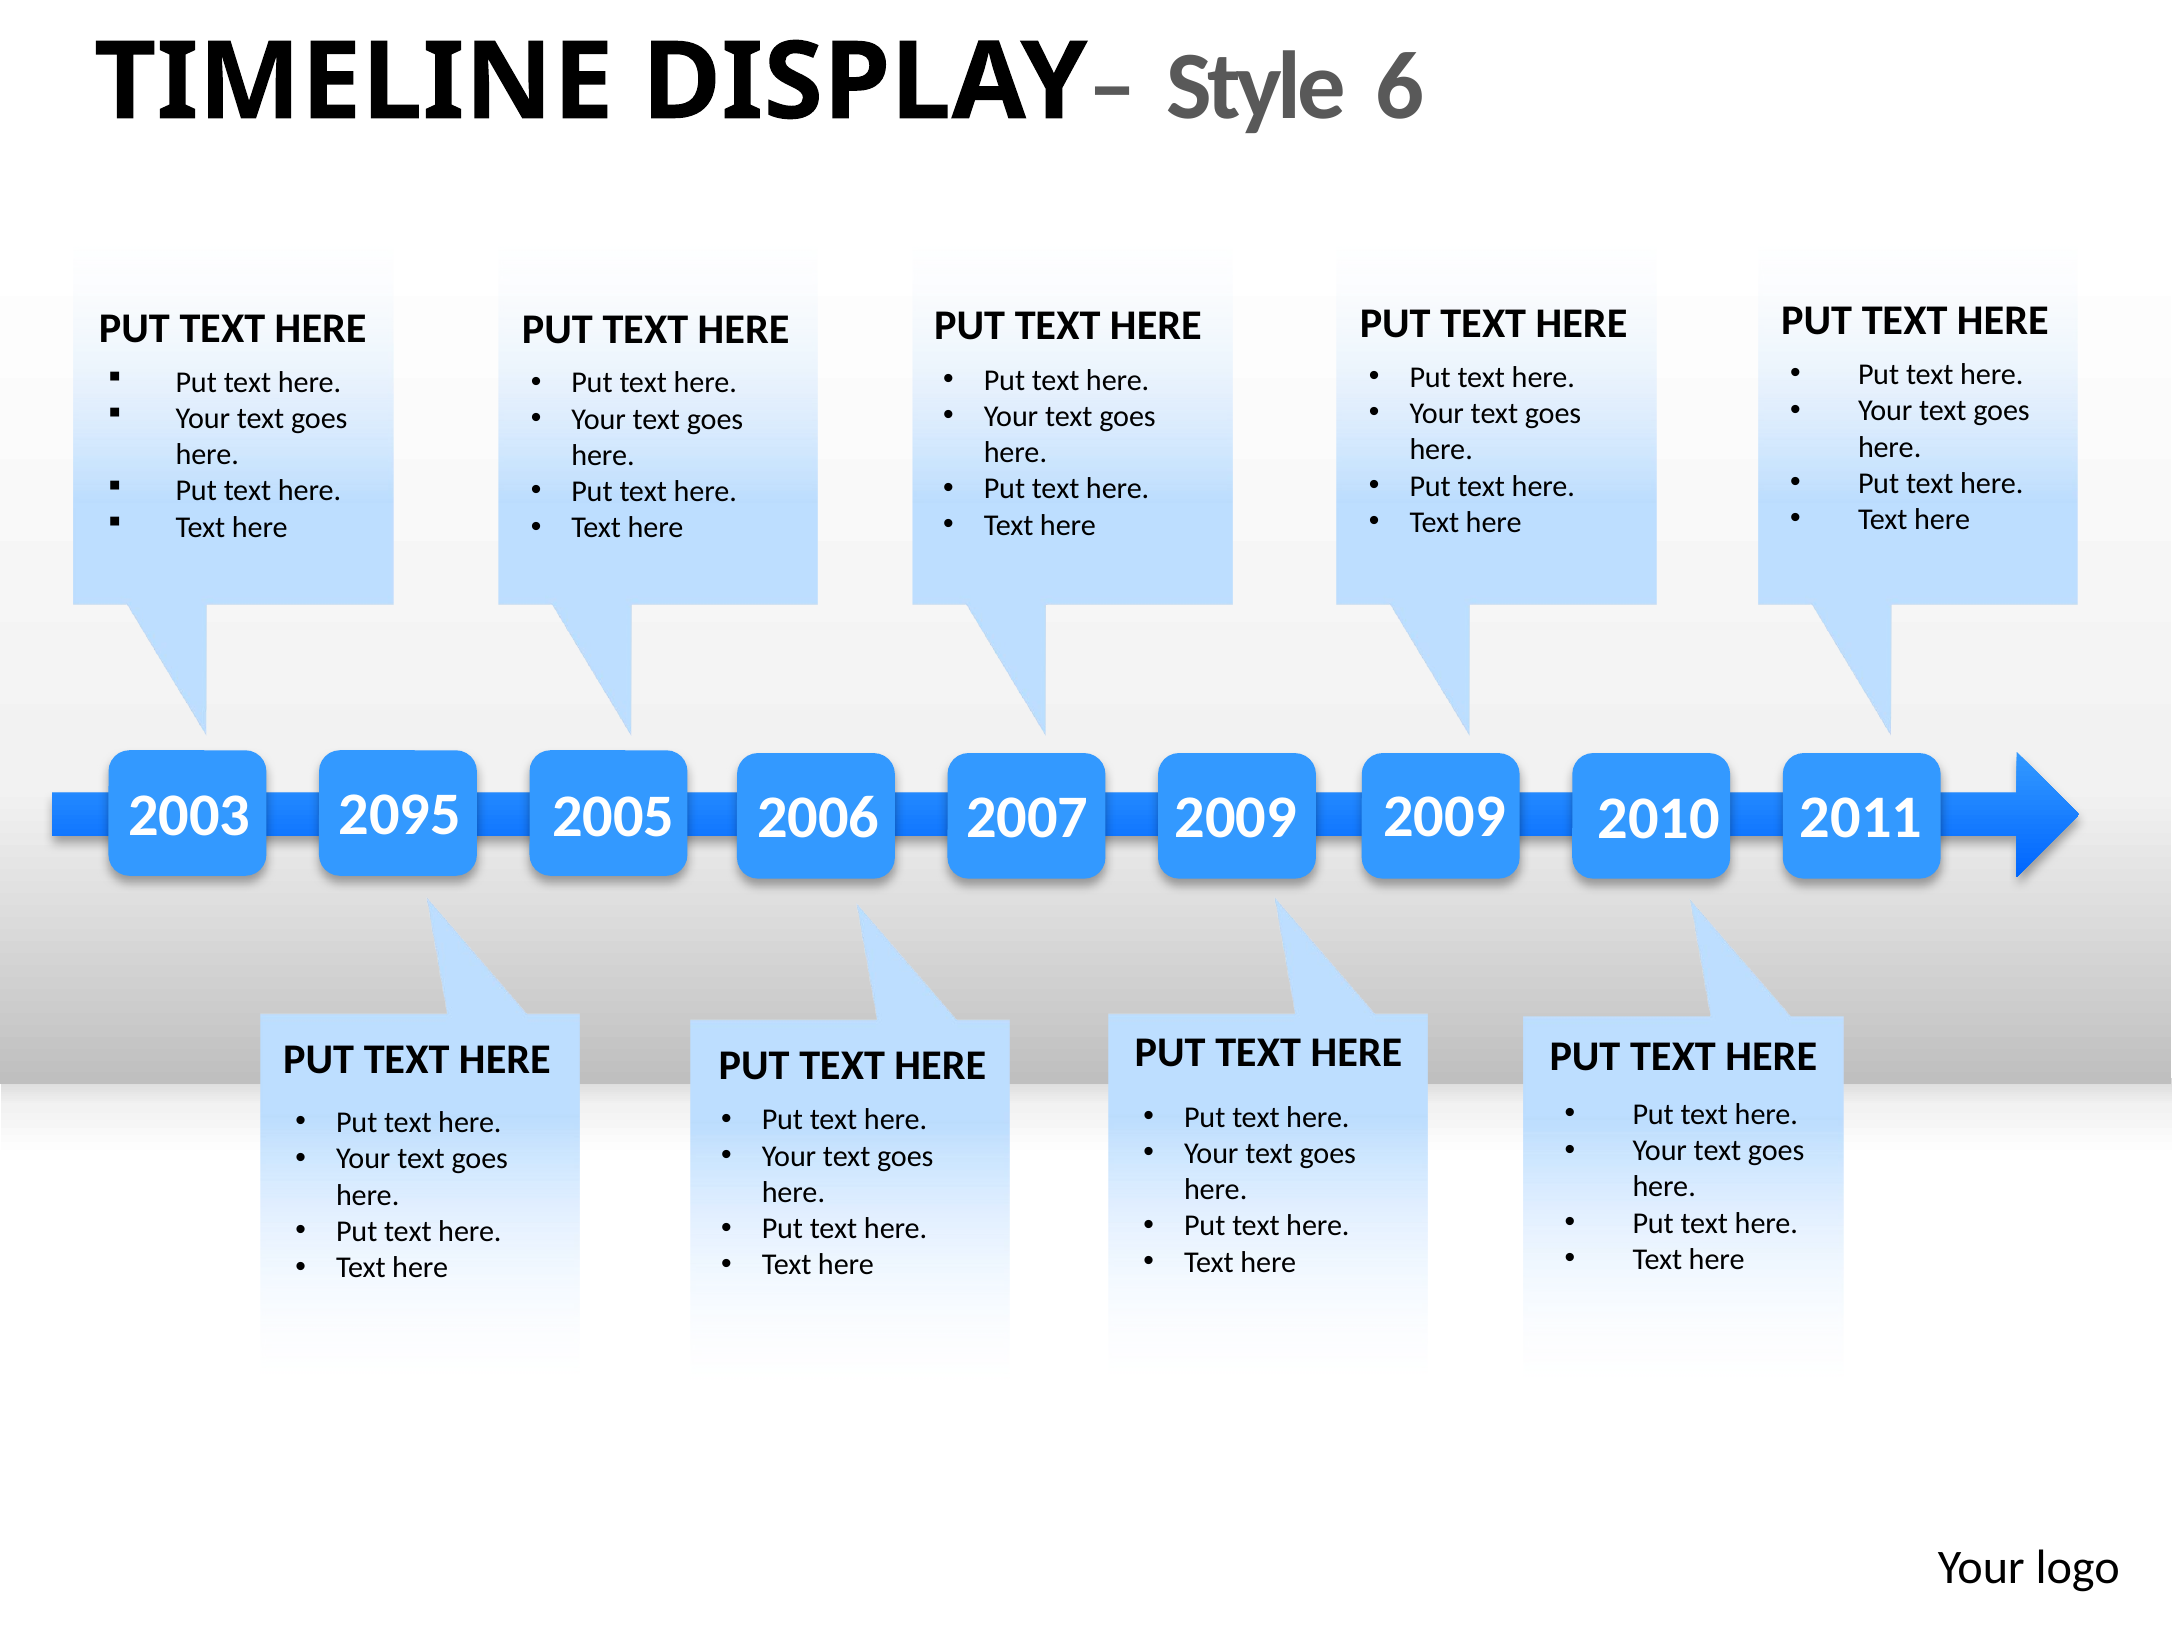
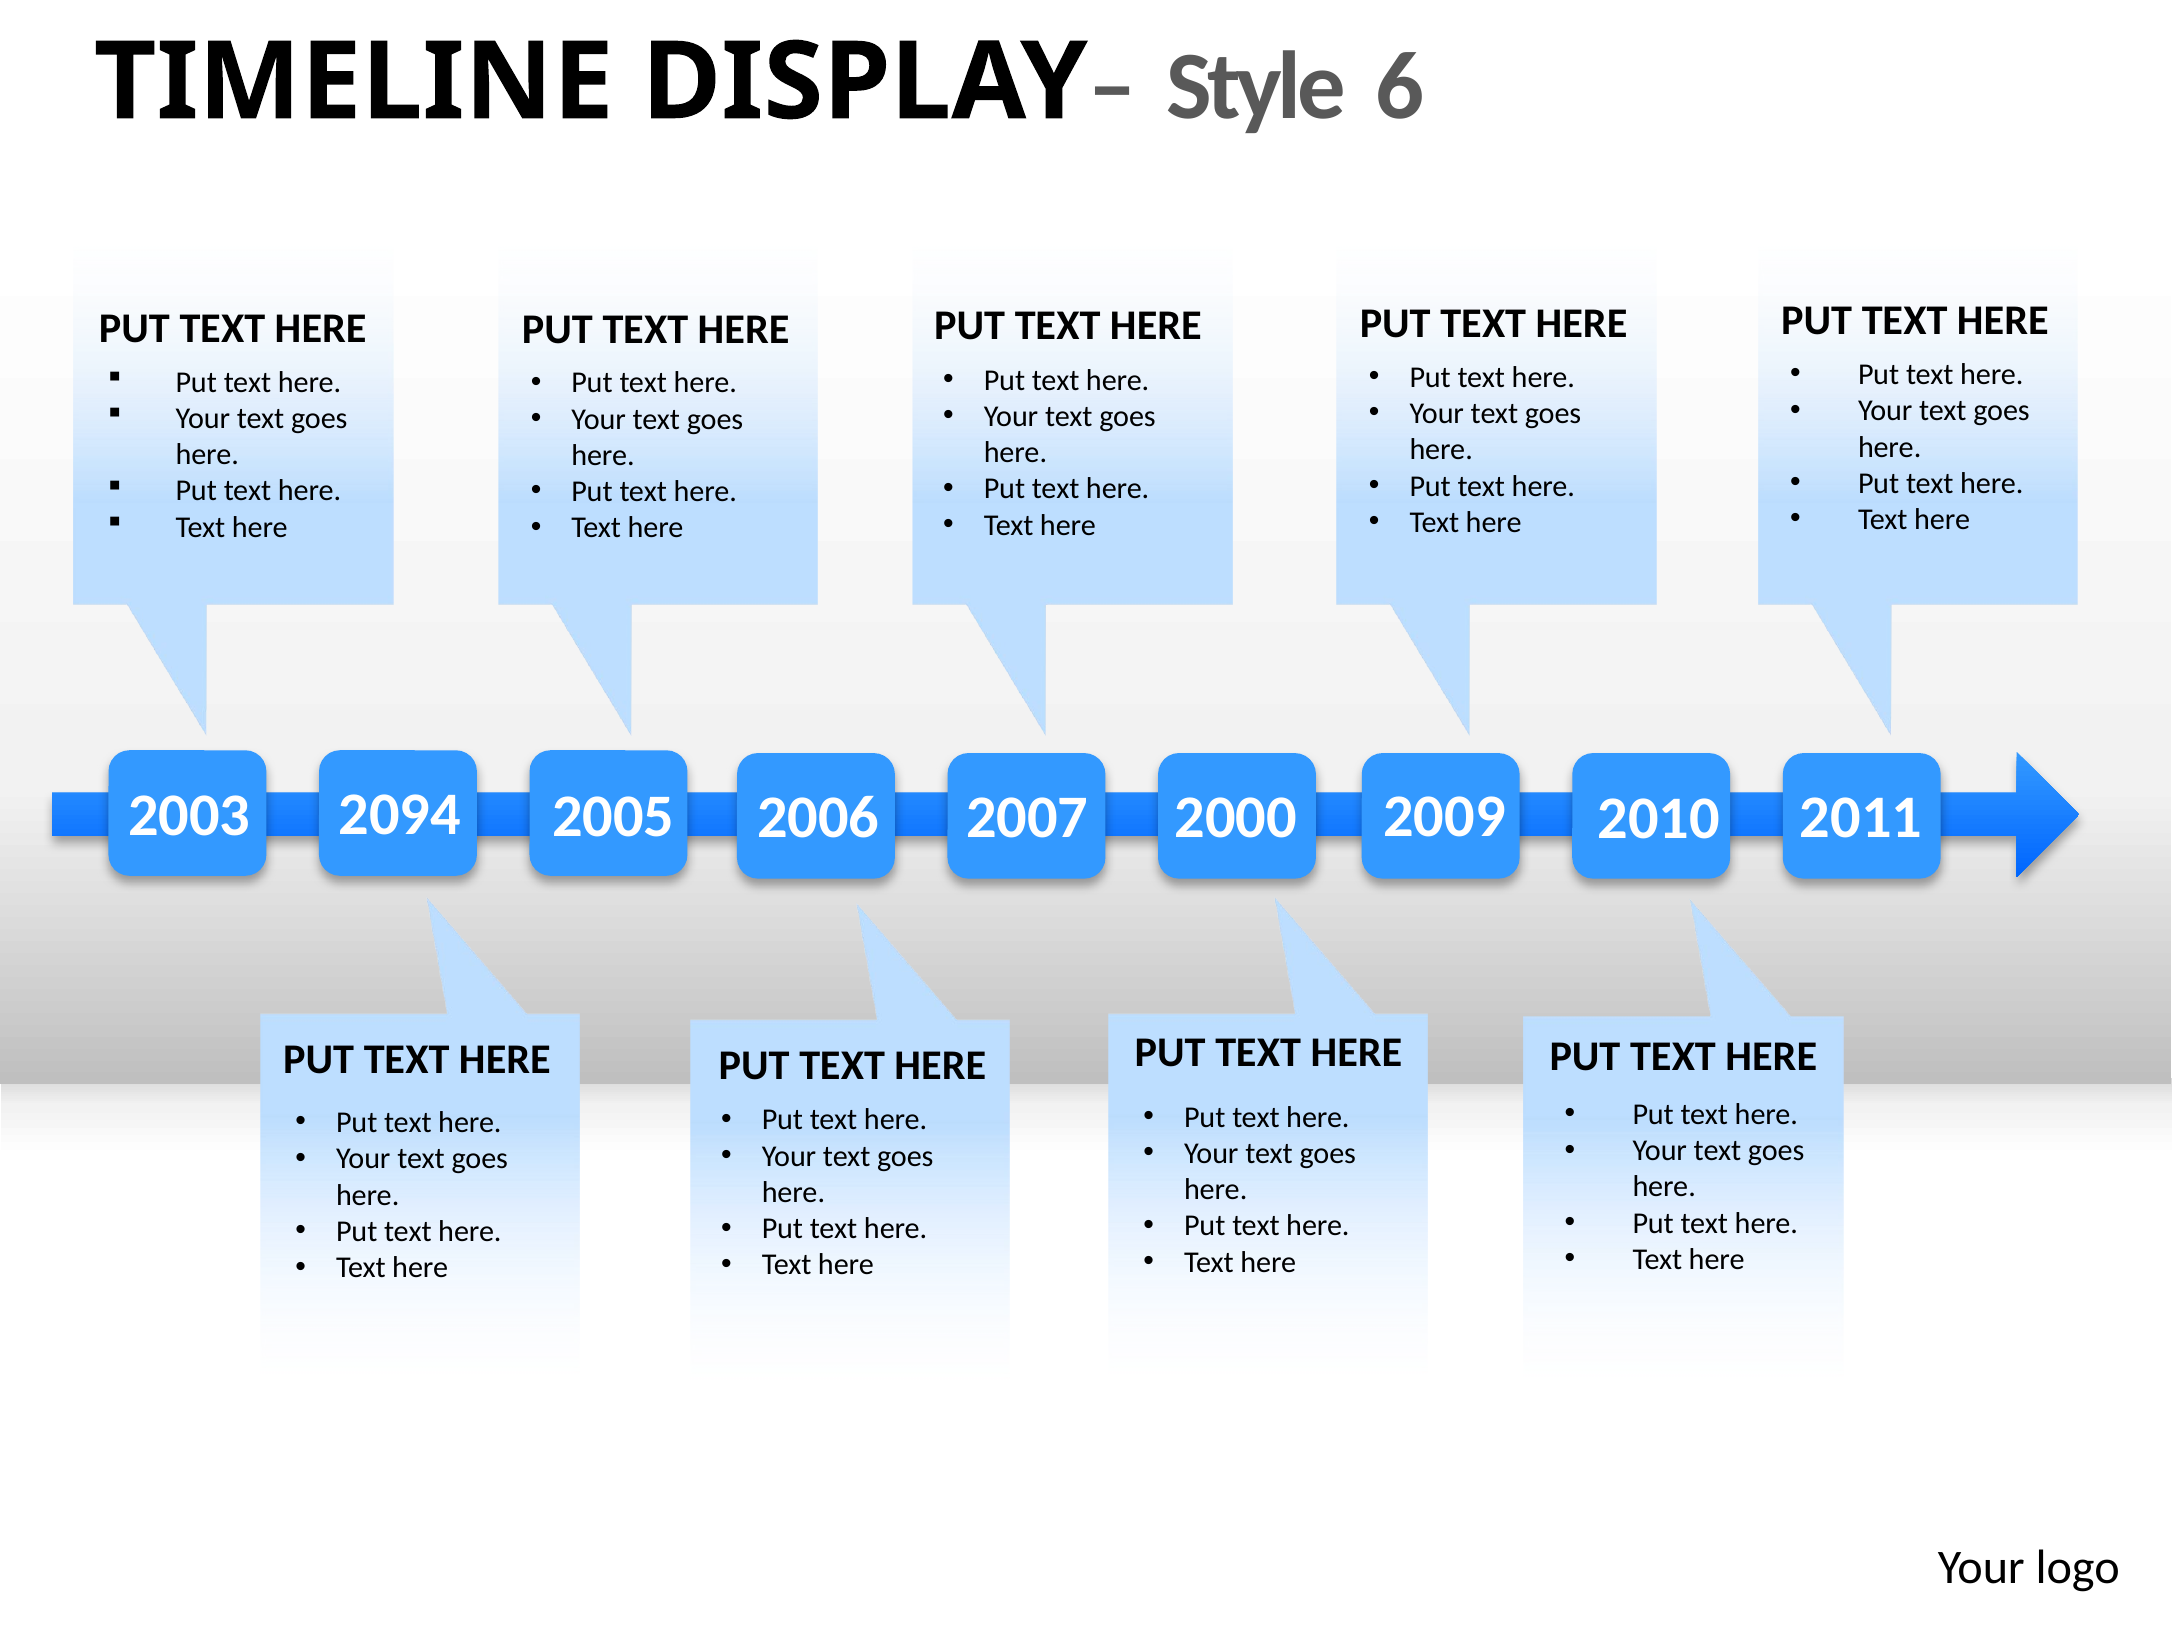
2095: 2095 -> 2094
2007 2009: 2009 -> 2000
